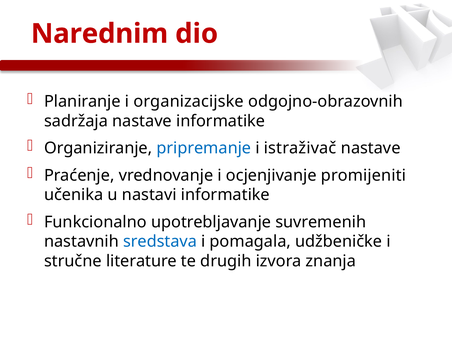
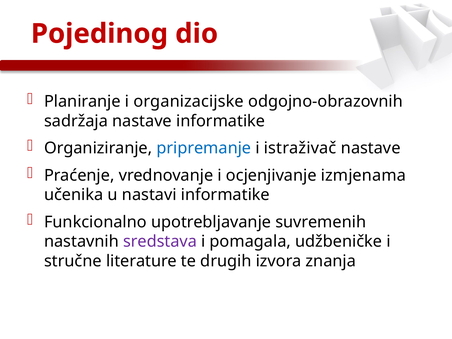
Narednim: Narednim -> Pojedinog
promijeniti: promijeniti -> izmjenama
sredstava colour: blue -> purple
